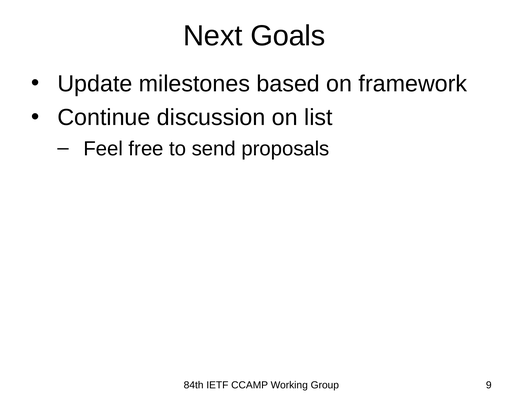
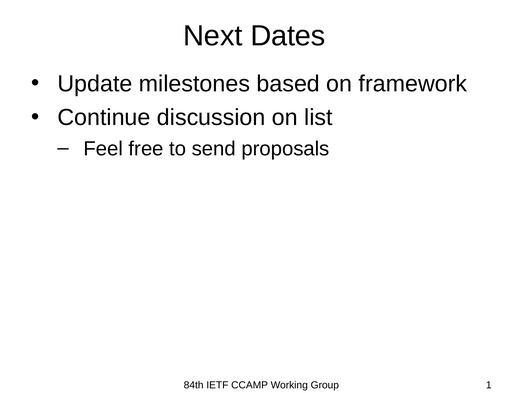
Goals: Goals -> Dates
9: 9 -> 1
